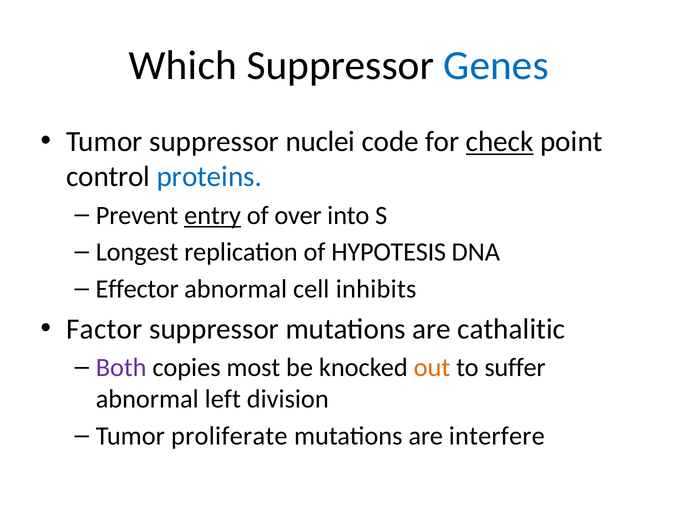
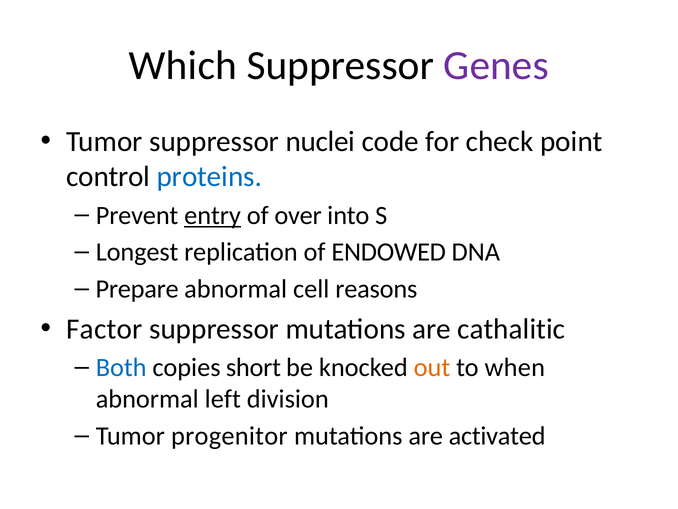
Genes colour: blue -> purple
check underline: present -> none
HYPOTESIS: HYPOTESIS -> ENDOWED
Effector: Effector -> Prepare
inhibits: inhibits -> reasons
Both colour: purple -> blue
most: most -> short
suffer: suffer -> when
proliferate: proliferate -> progenitor
interfere: interfere -> activated
